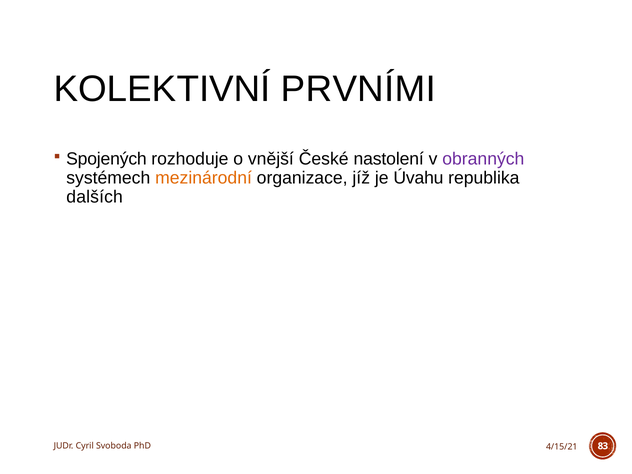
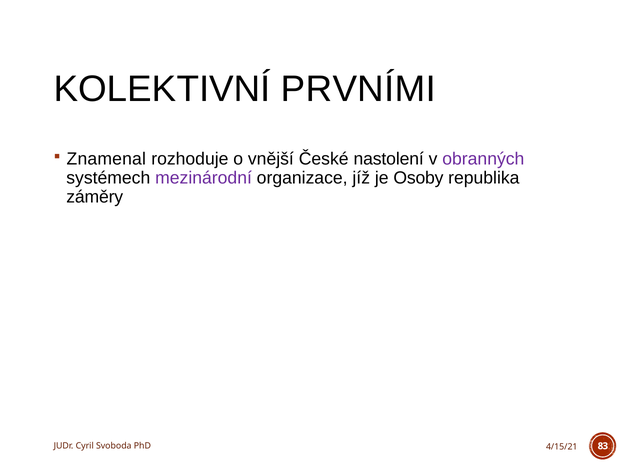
Spojených: Spojených -> Znamenal
mezinárodní colour: orange -> purple
Úvahu: Úvahu -> Osoby
dalších: dalších -> záměry
